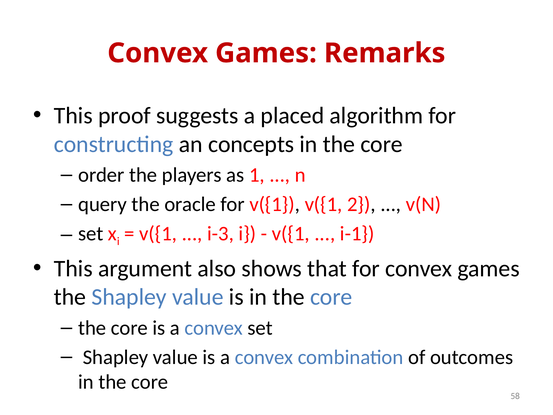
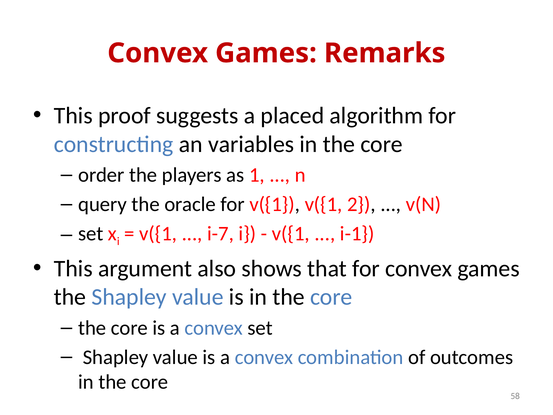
concepts: concepts -> variables
i-3: i-3 -> i-7
